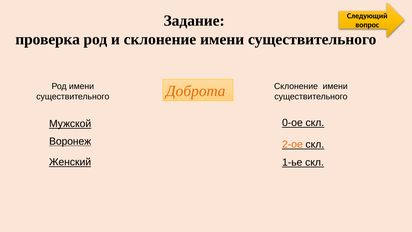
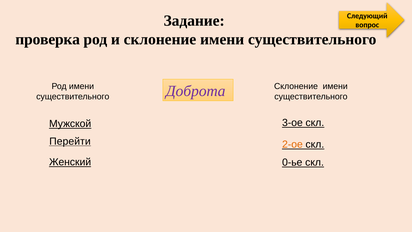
Доброта colour: orange -> purple
0-ое: 0-ое -> 3-ое
Воронеж: Воронеж -> Перейти
1-ье: 1-ье -> 0-ье
